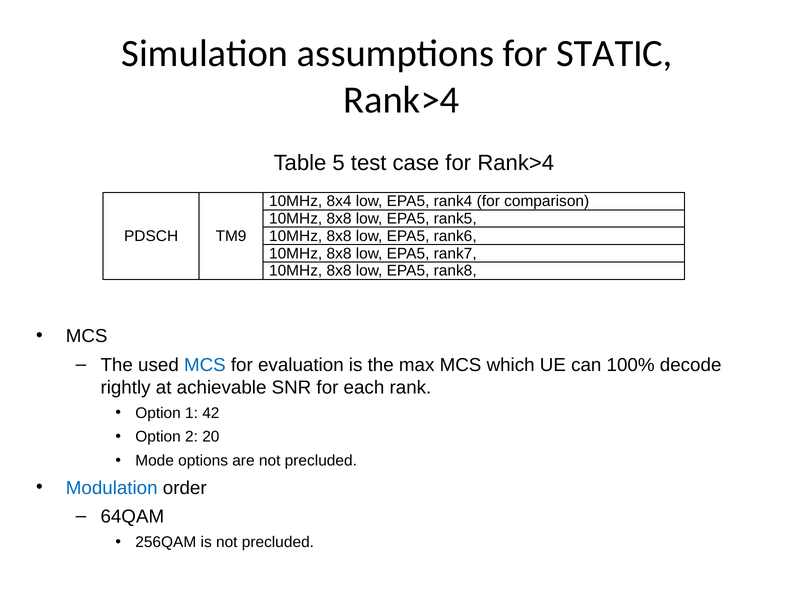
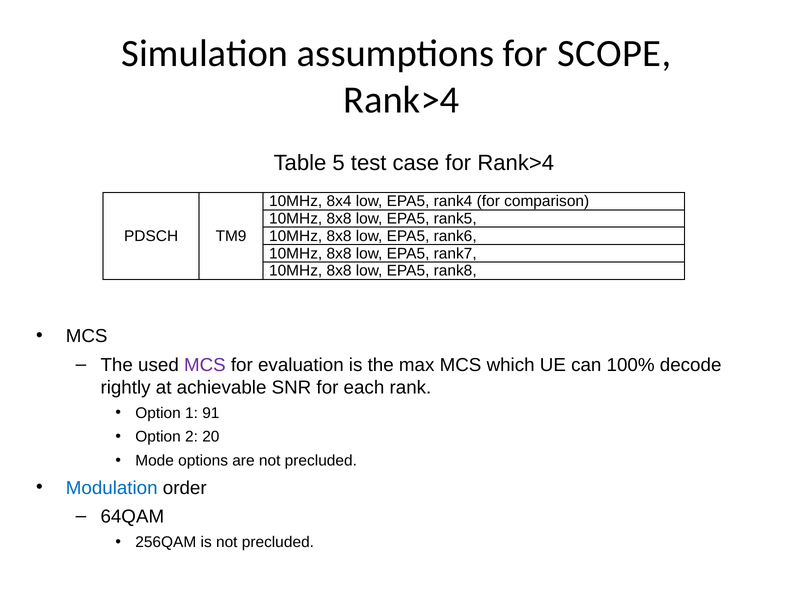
STATIC: STATIC -> SCOPE
MCS at (205, 365) colour: blue -> purple
42: 42 -> 91
